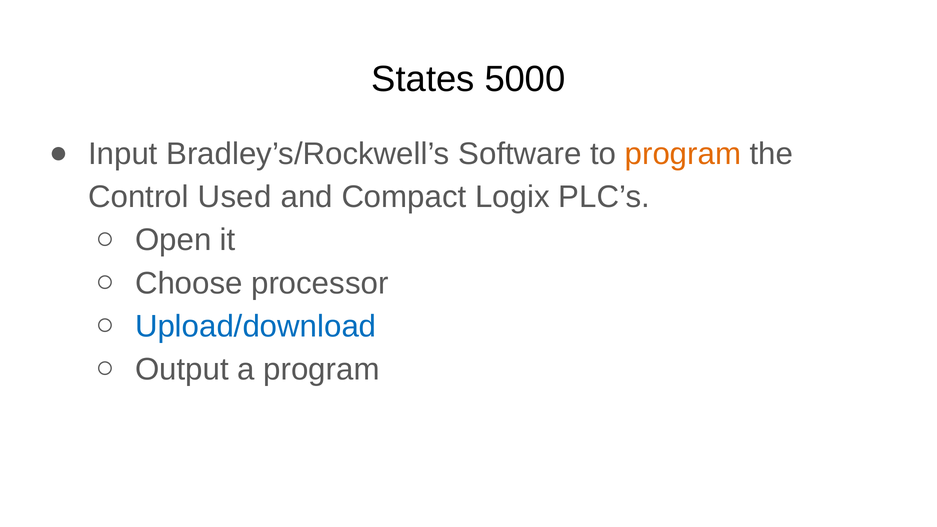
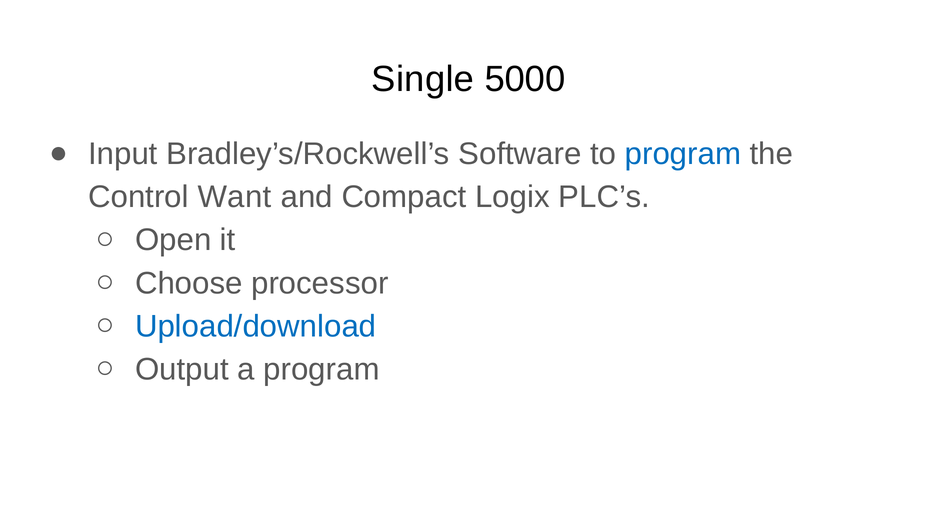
States: States -> Single
program at (683, 154) colour: orange -> blue
Used: Used -> Want
